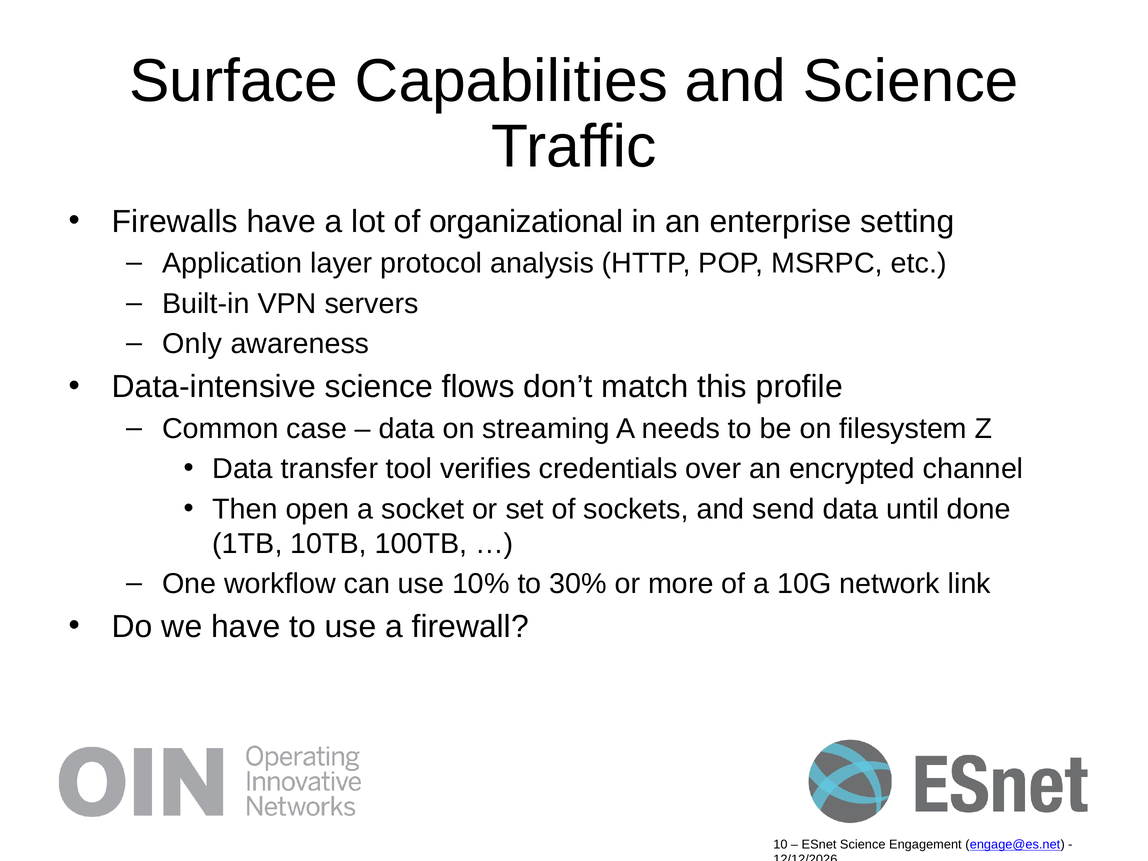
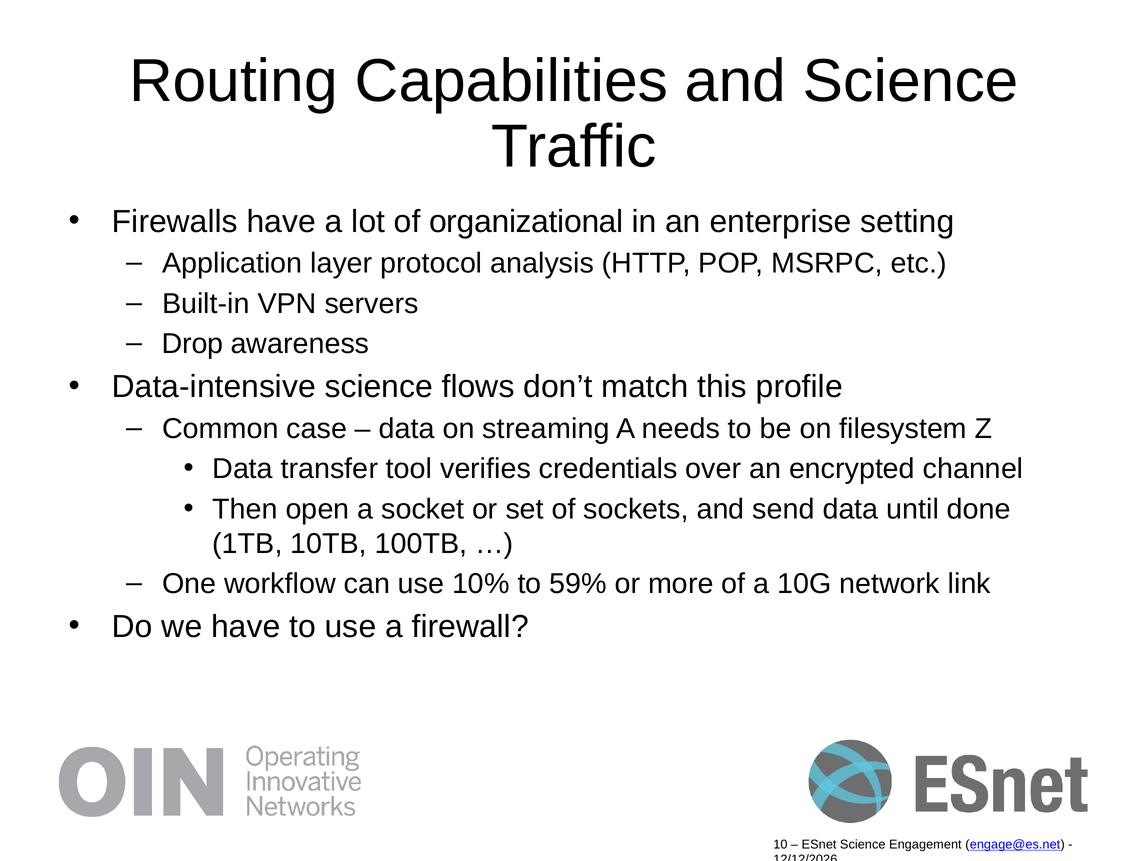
Surface: Surface -> Routing
Only: Only -> Drop
30%: 30% -> 59%
